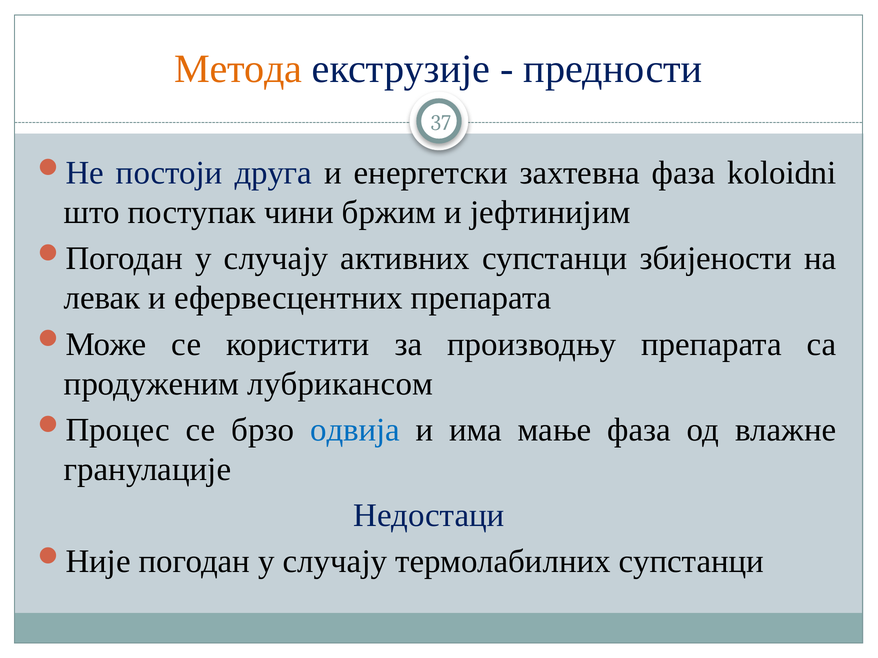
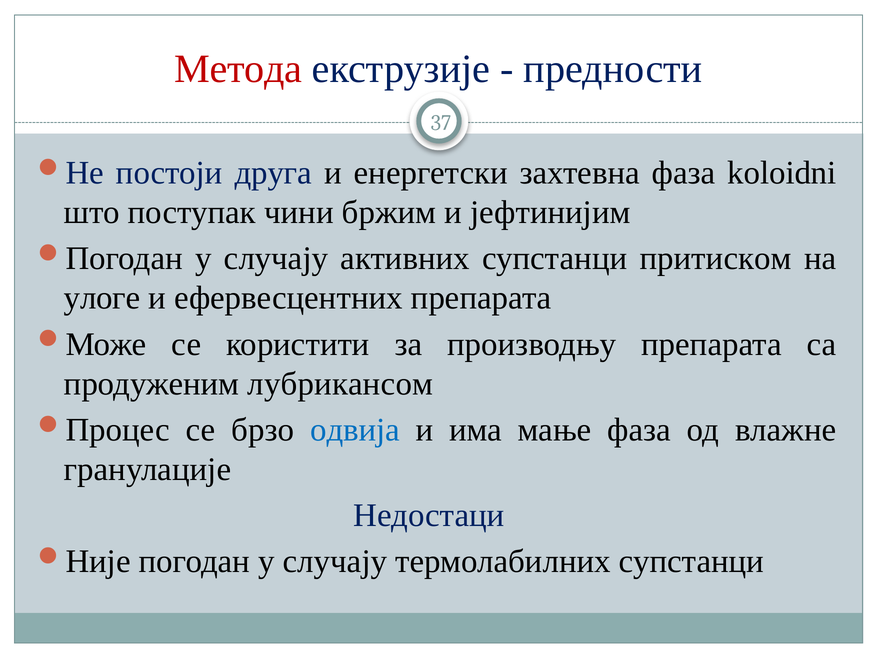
Метода colour: orange -> red
збијености: збијености -> притиском
левак: левак -> улоге
